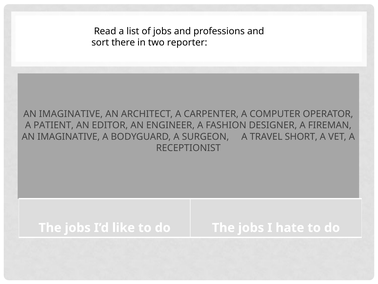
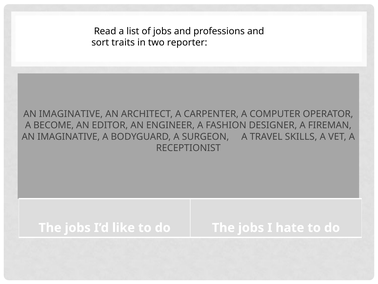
there: there -> traits
PATIENT: PATIENT -> BECOME
SHORT: SHORT -> SKILLS
